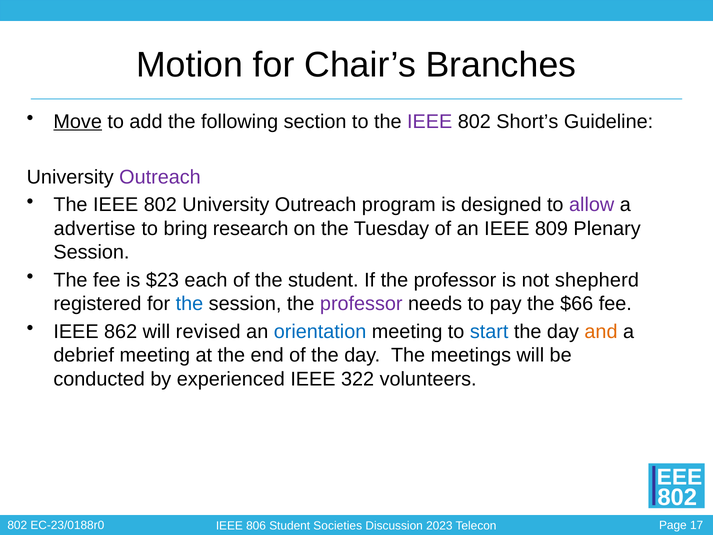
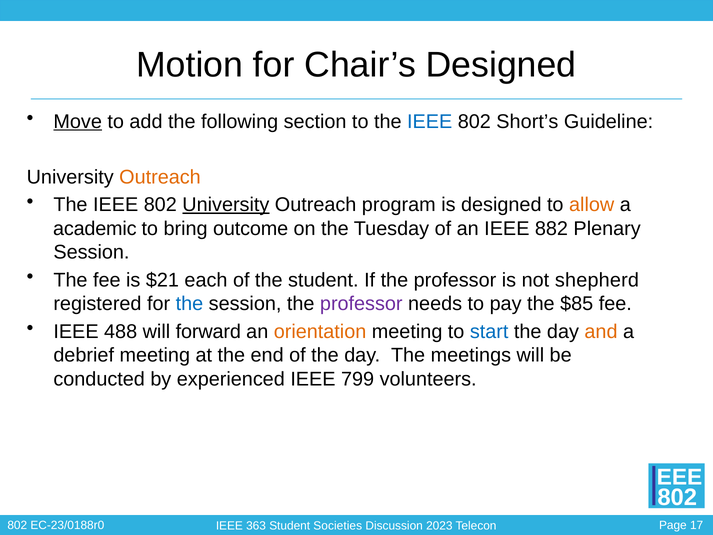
Chair’s Branches: Branches -> Designed
IEEE at (430, 121) colour: purple -> blue
Outreach at (160, 177) colour: purple -> orange
University at (226, 205) underline: none -> present
allow colour: purple -> orange
advertise: advertise -> academic
research: research -> outcome
809: 809 -> 882
$23: $23 -> $21
$66: $66 -> $85
862: 862 -> 488
revised: revised -> forward
orientation colour: blue -> orange
322: 322 -> 799
806: 806 -> 363
